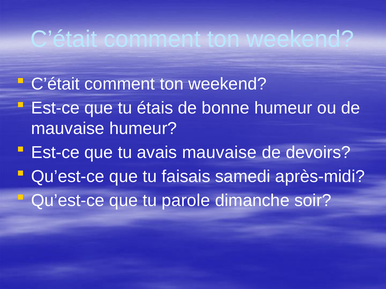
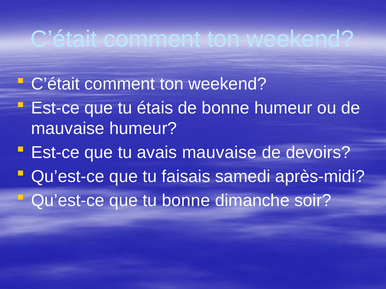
tu parole: parole -> bonne
